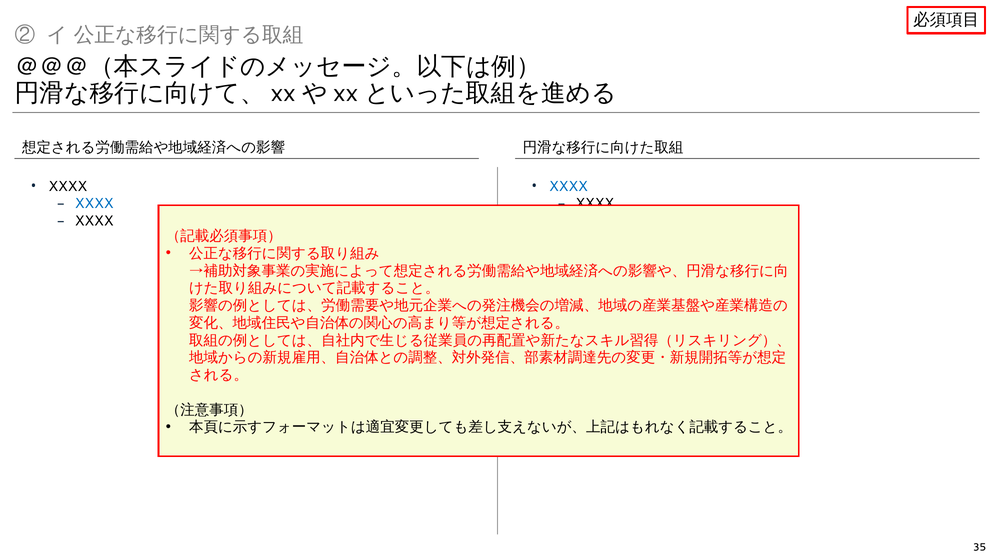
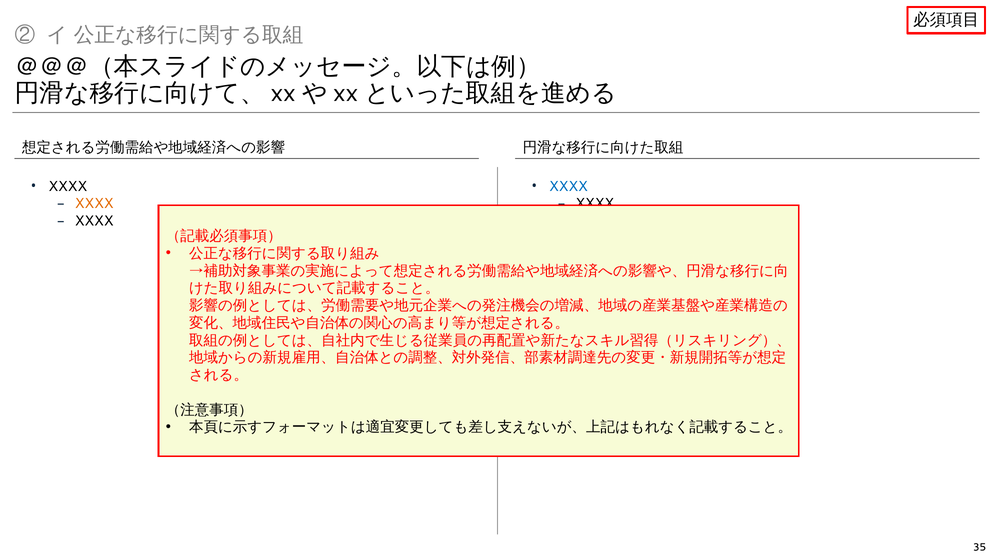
XXXX at (94, 204) colour: blue -> orange
